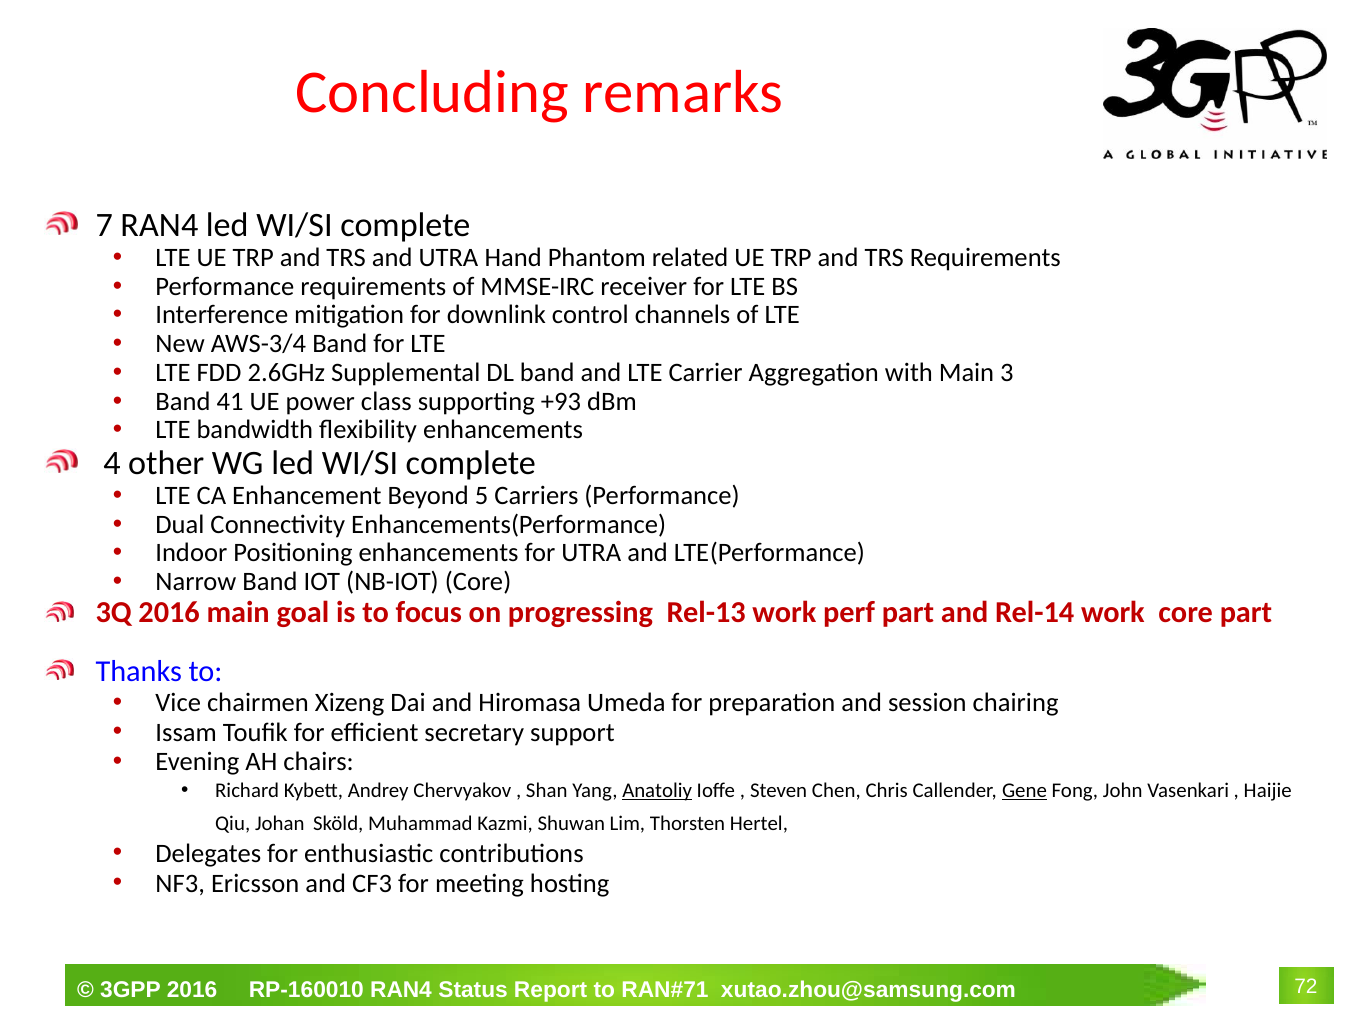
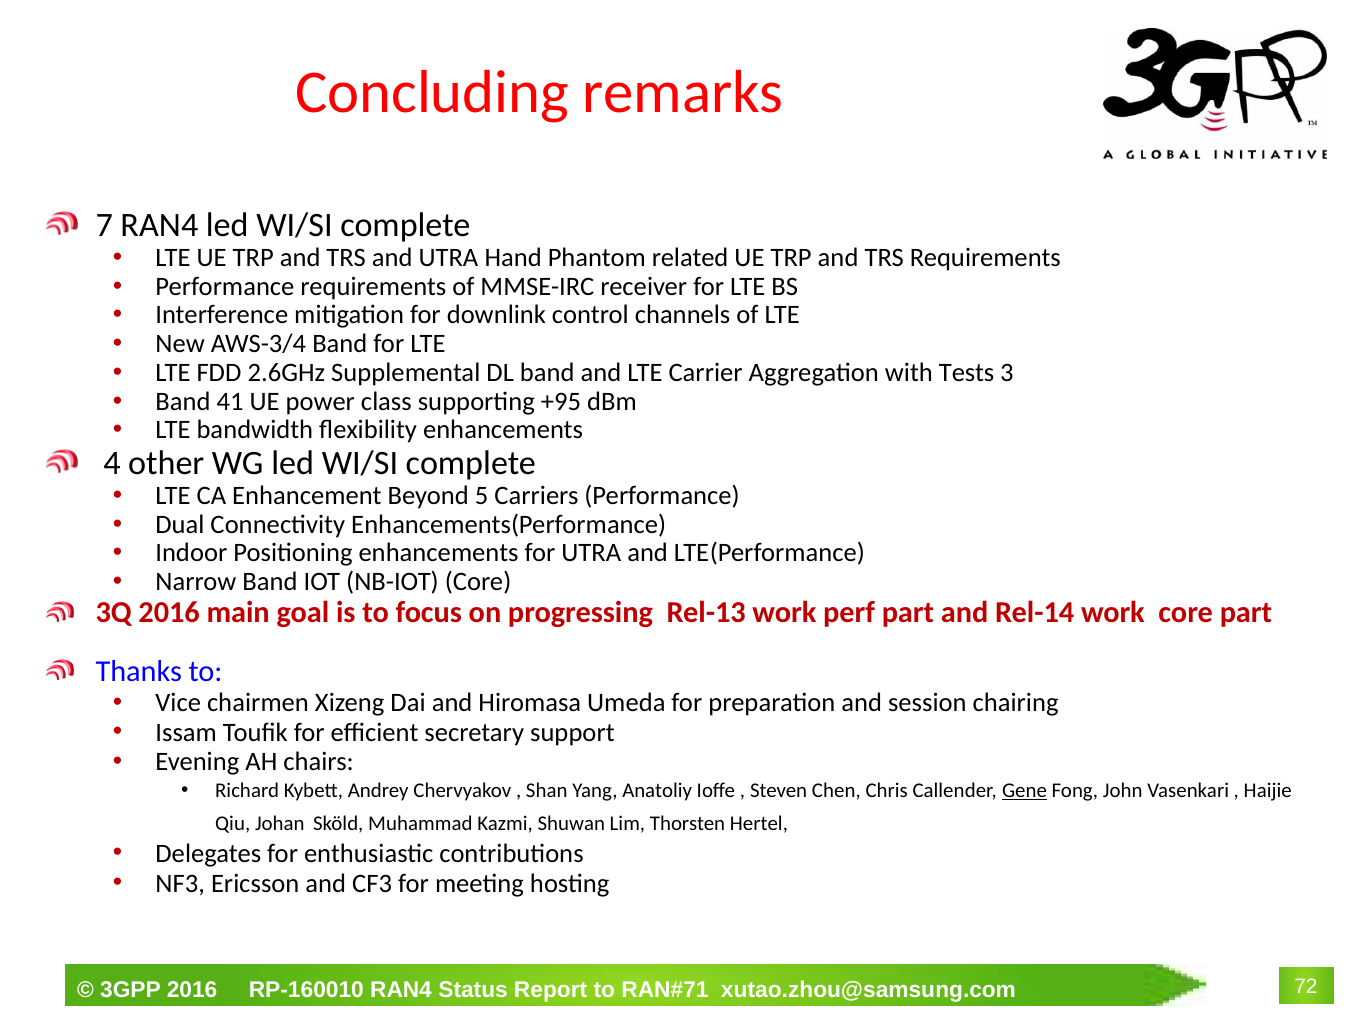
with Main: Main -> Tests
+93: +93 -> +95
Anatoliy underline: present -> none
